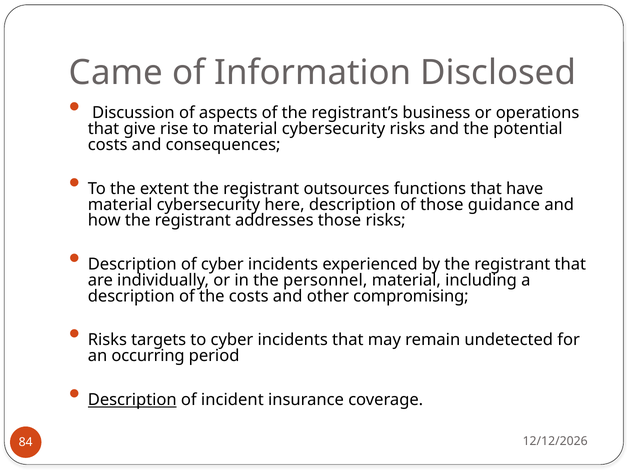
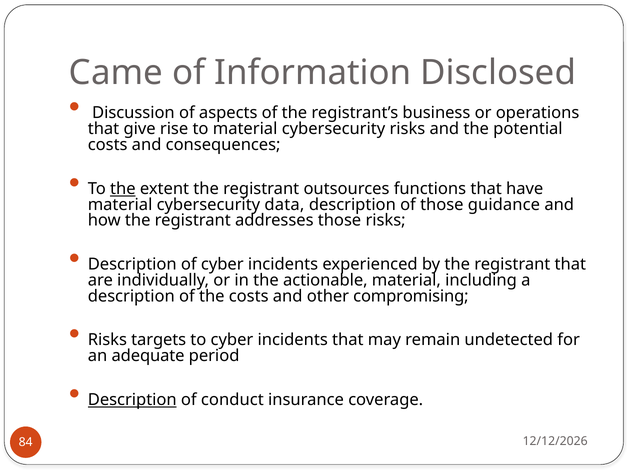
the at (123, 189) underline: none -> present
here: here -> data
personnel: personnel -> actionable
occurring: occurring -> adequate
incident: incident -> conduct
